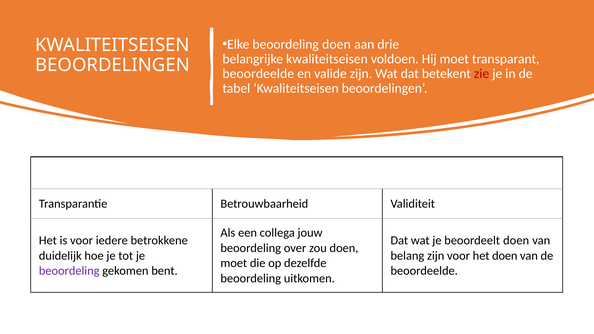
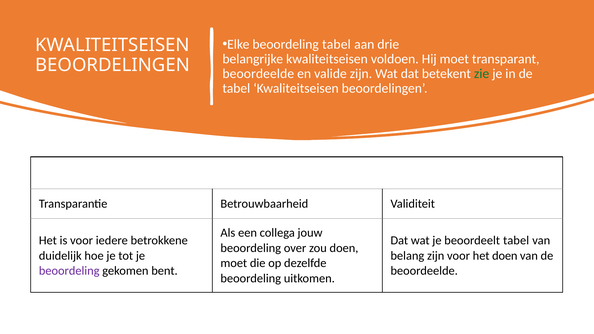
beoordeling doen: doen -> tabel
zie colour: red -> green
beoordeelt doen: doen -> tabel
